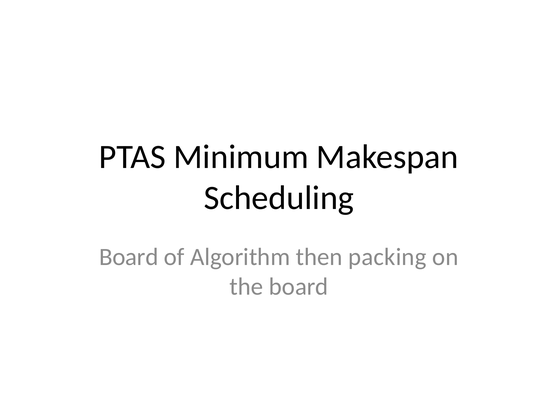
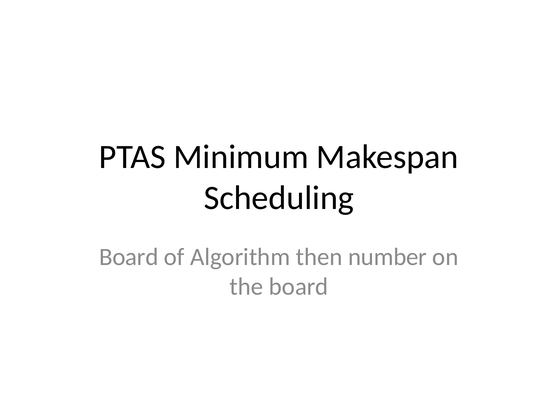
packing: packing -> number
